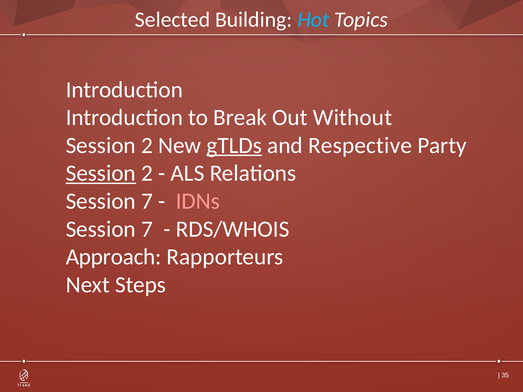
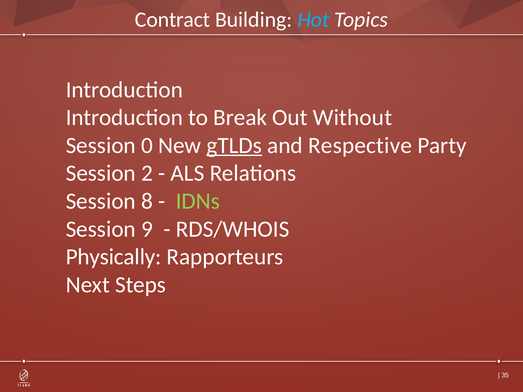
Selected: Selected -> Contract
2 at (147, 146): 2 -> 0
Session at (101, 173) underline: present -> none
7 at (147, 201): 7 -> 8
IDNs colour: pink -> light green
7 at (147, 229): 7 -> 9
Approach: Approach -> Physically
